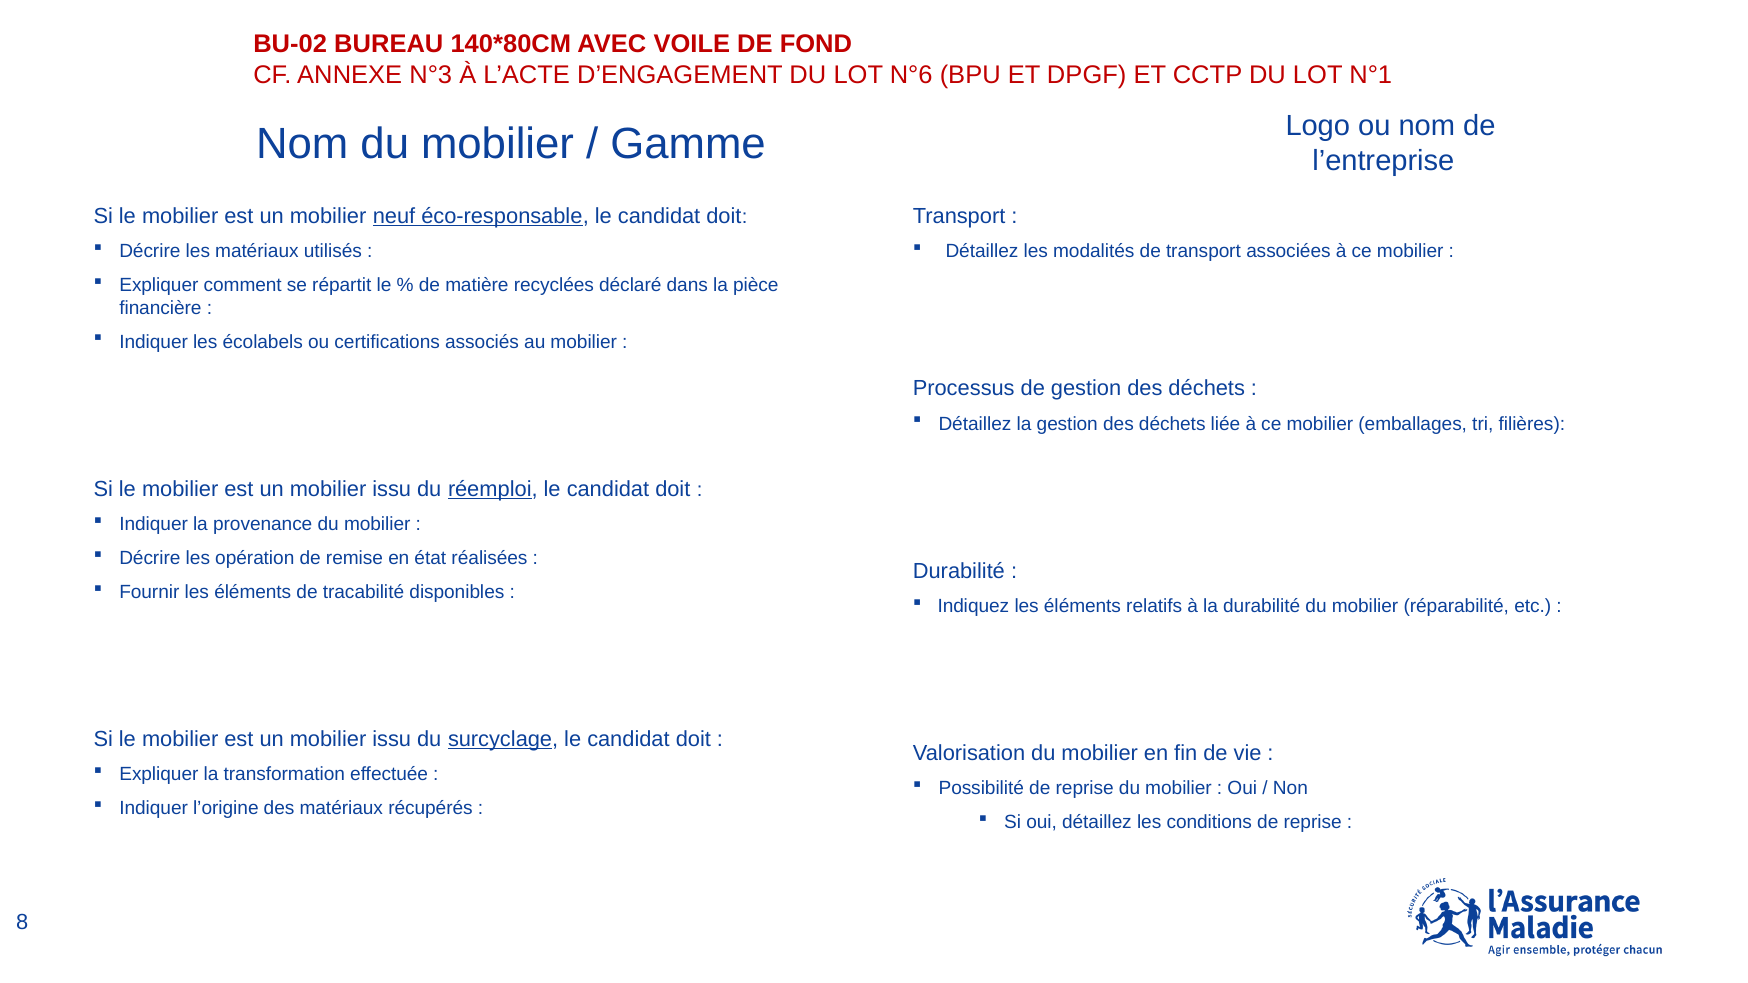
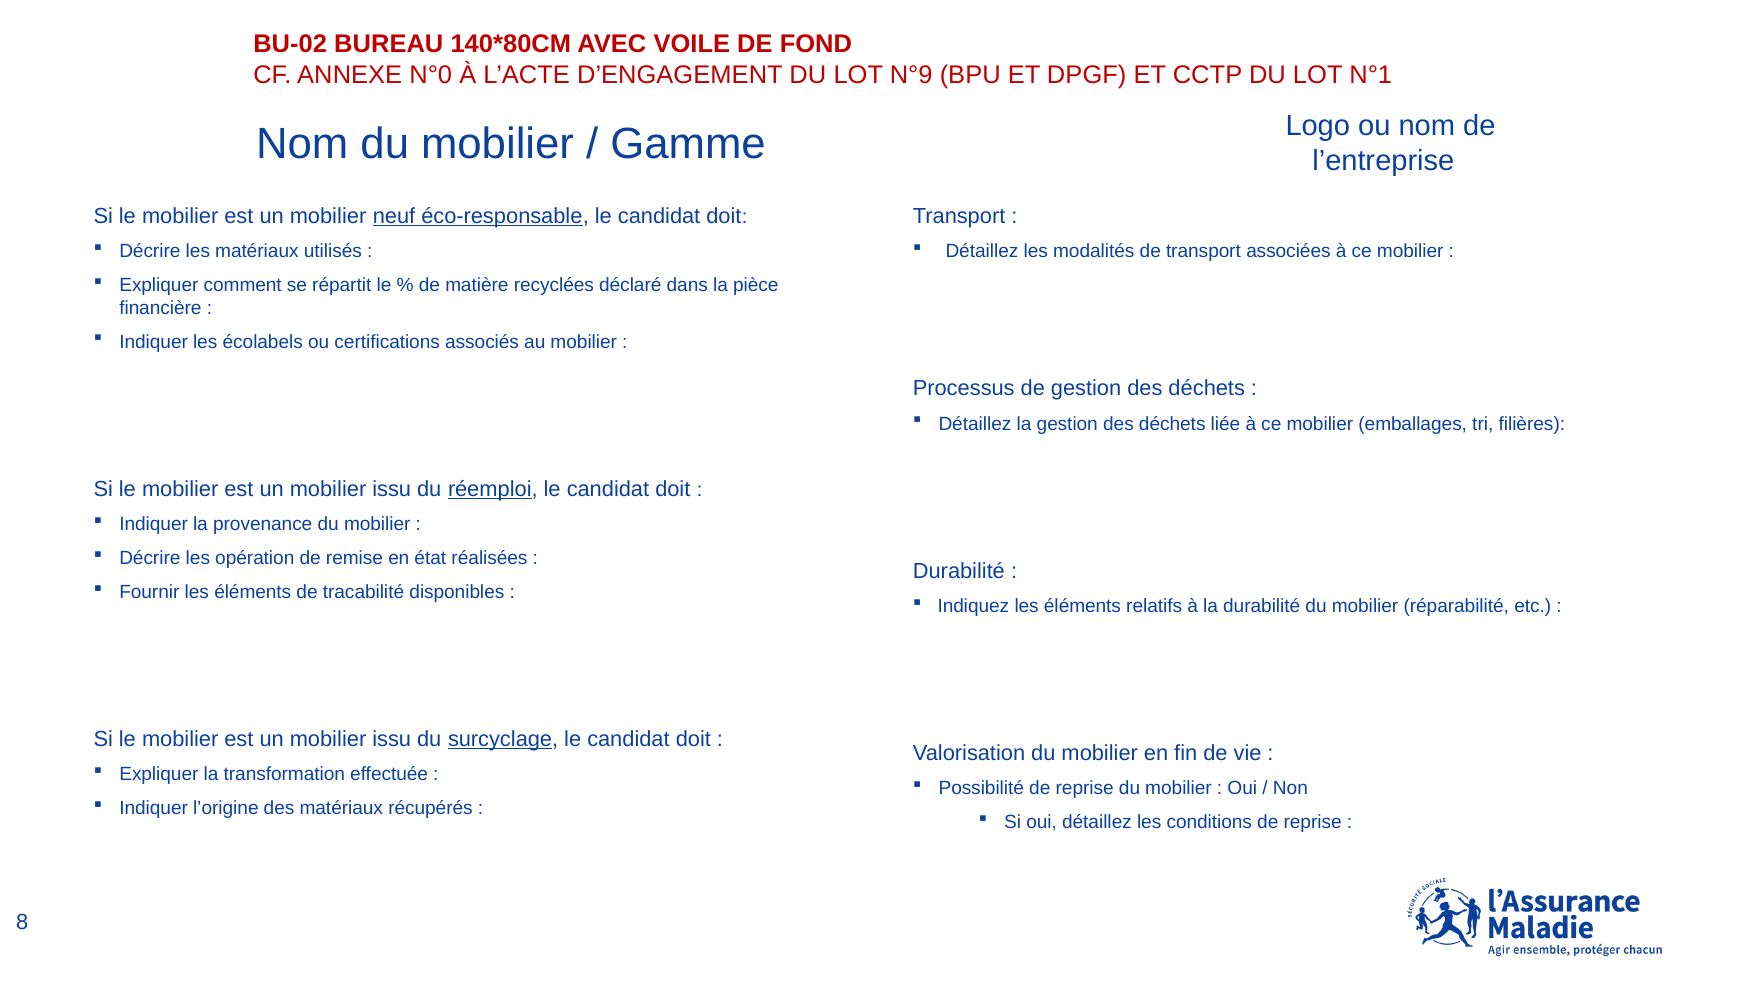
N°3: N°3 -> N°0
N°6: N°6 -> N°9
